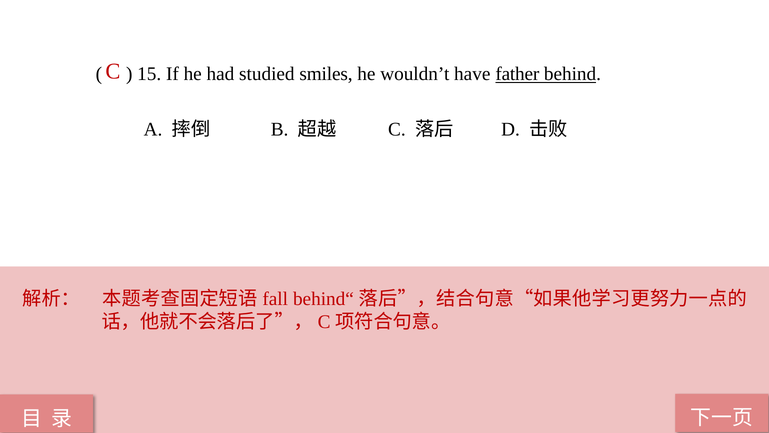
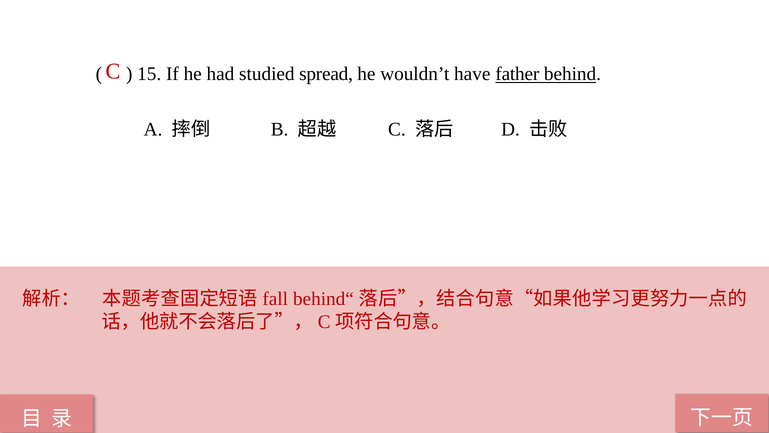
smiles: smiles -> spread
